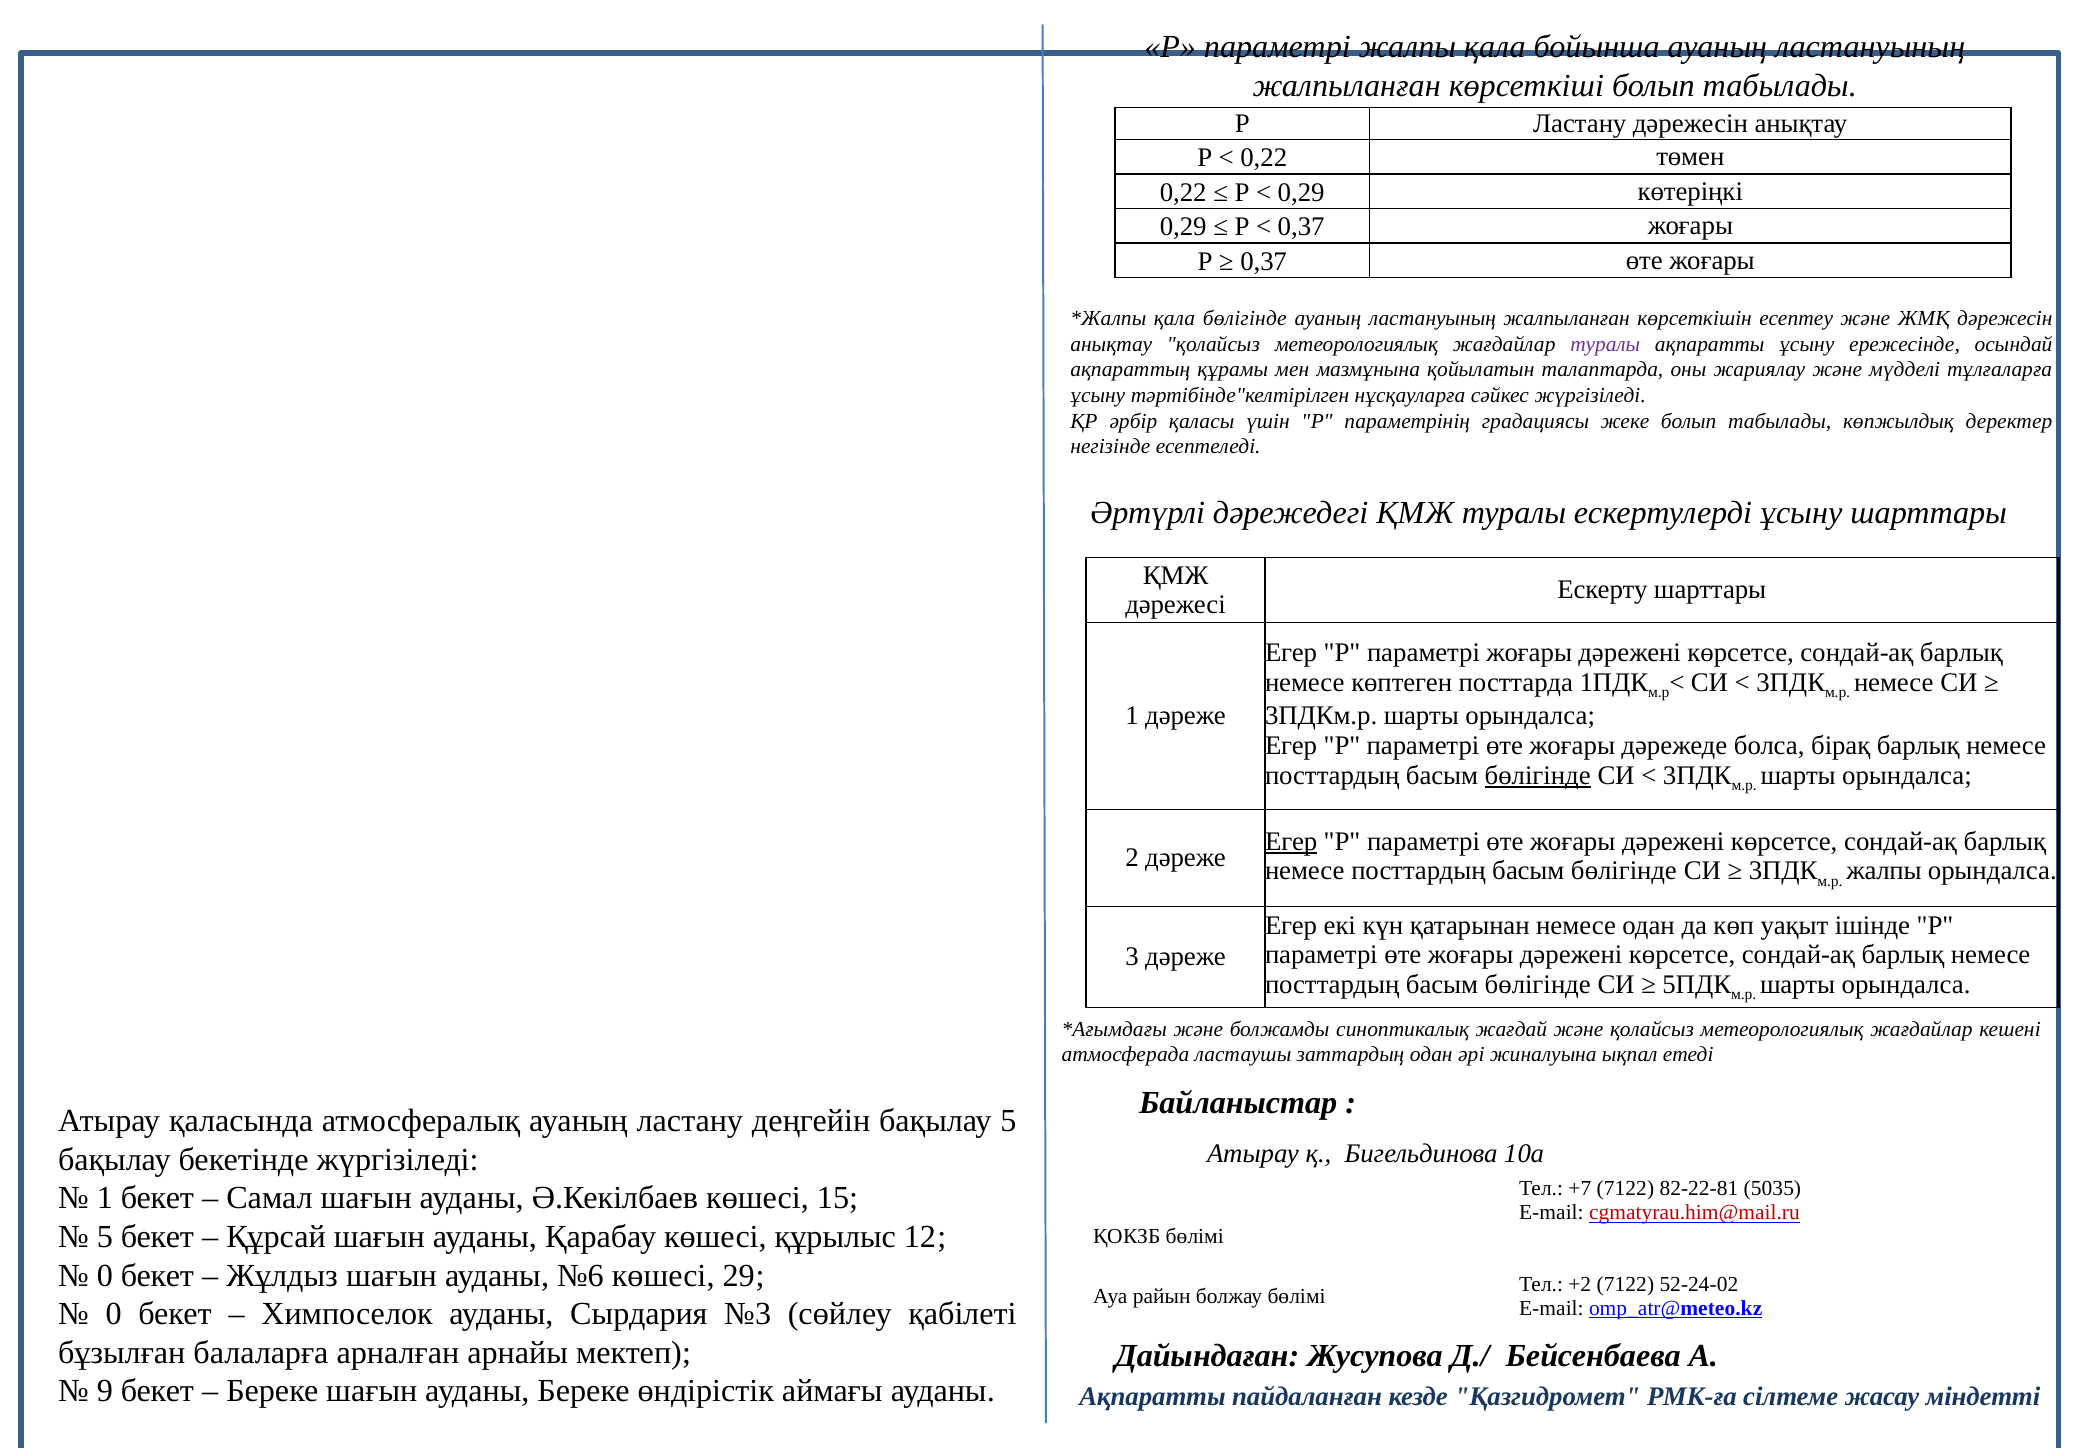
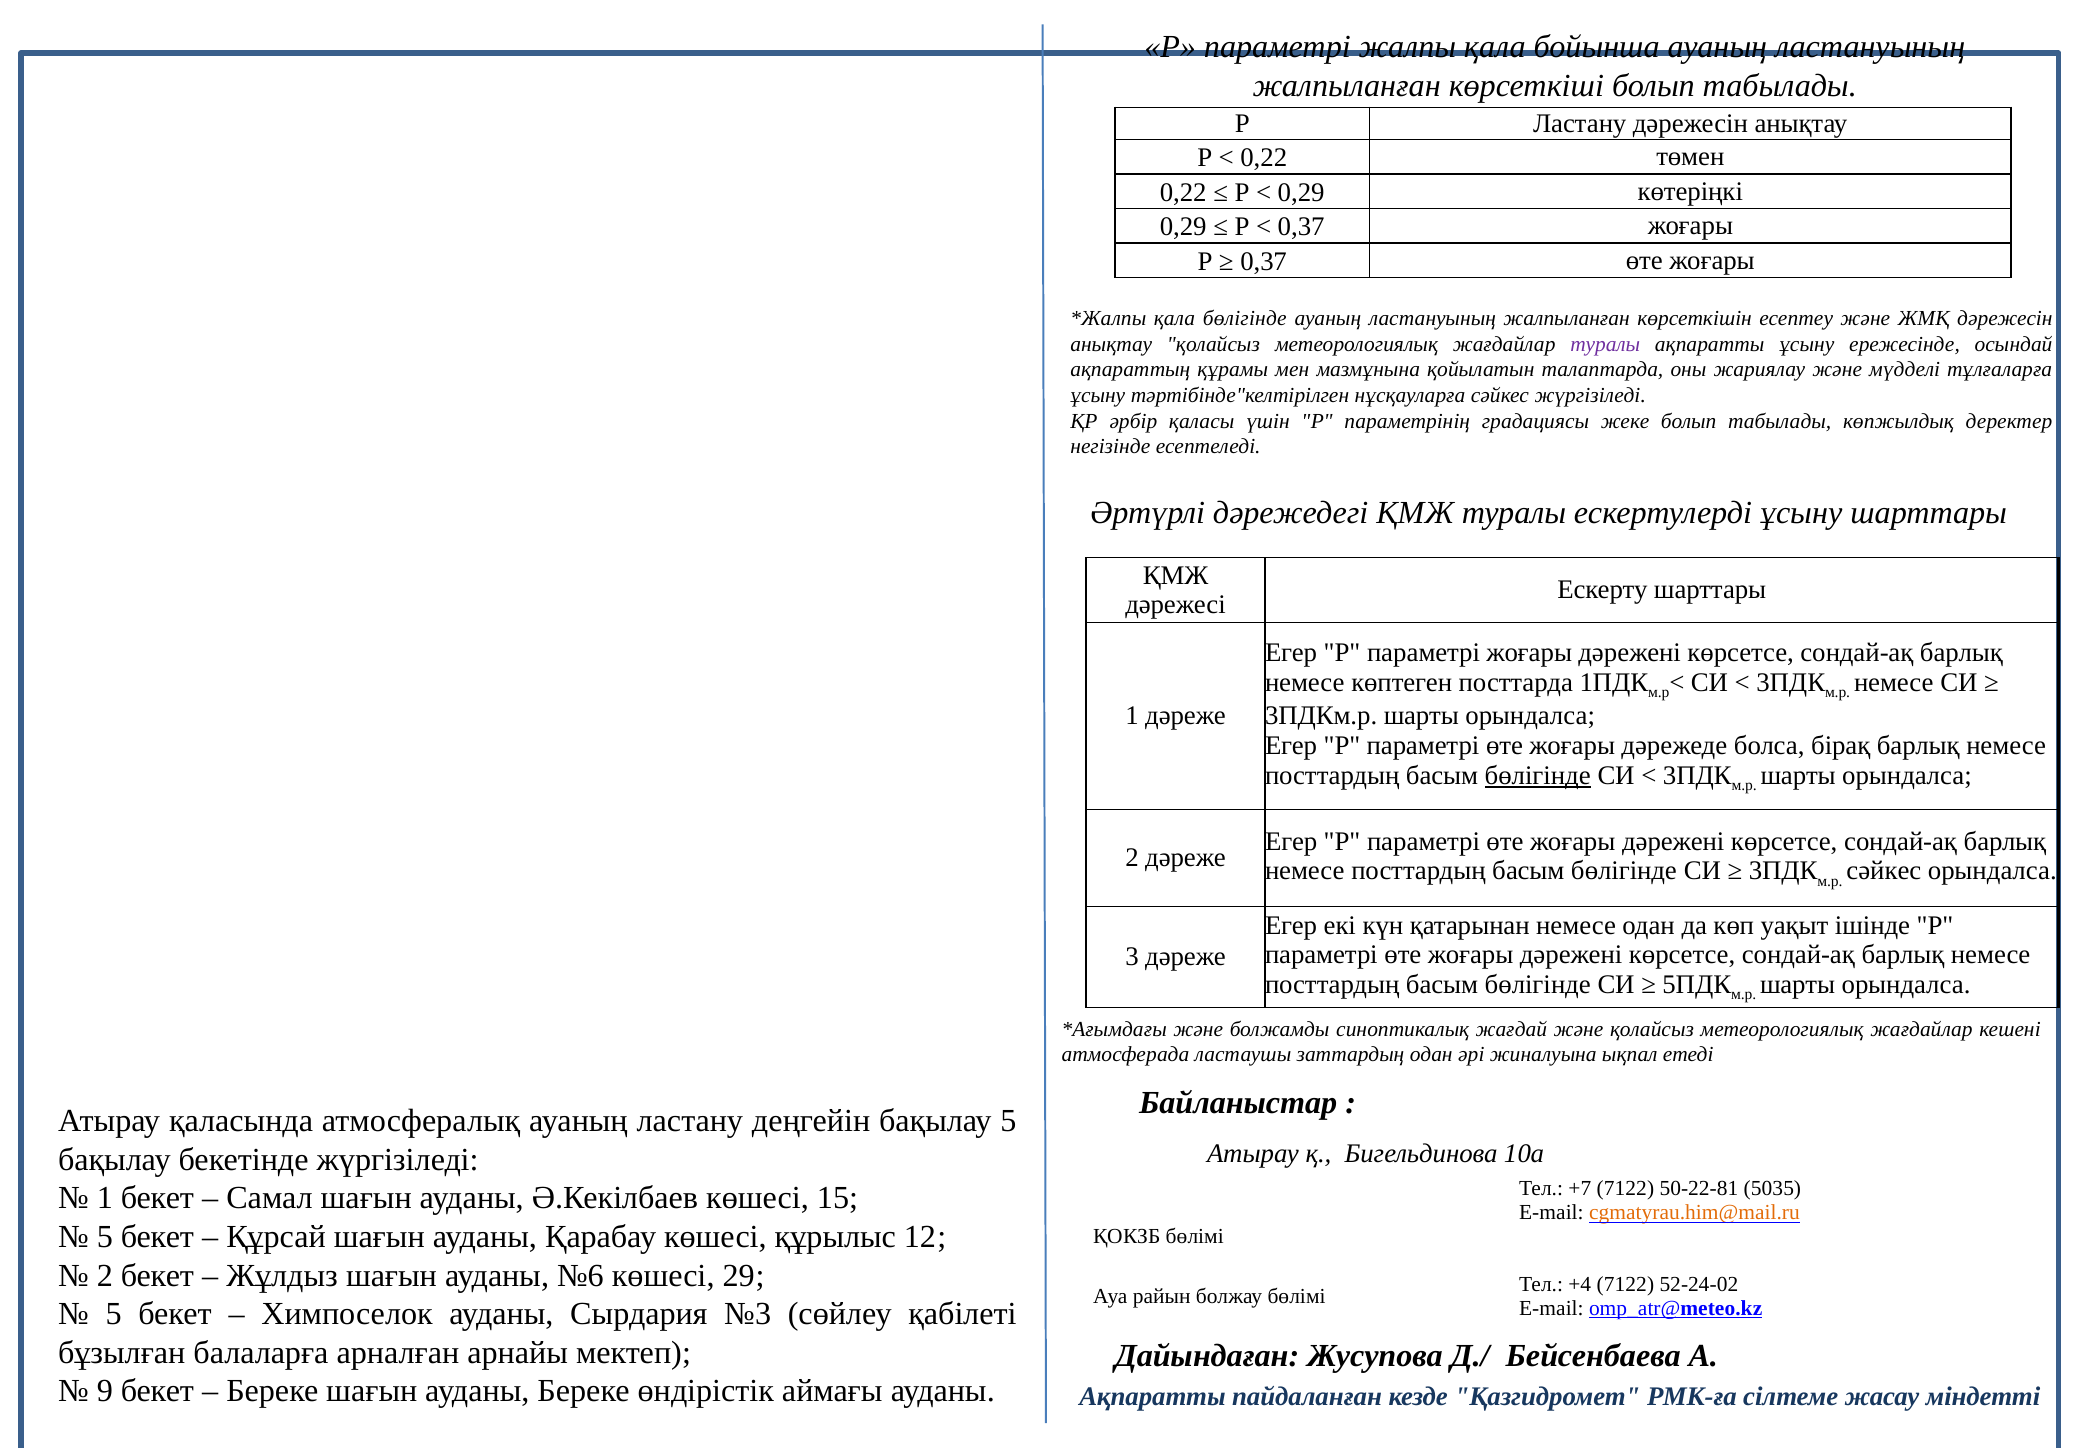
Егер at (1291, 841) underline: present -> none
жалпы at (1884, 871): жалпы -> сәйкес
82-22-81: 82-22-81 -> 50-22-81
cgmatyrau.him@mail.ru colour: red -> orange
0 at (105, 1276): 0 -> 2
+2: +2 -> +4
0 at (114, 1314): 0 -> 5
